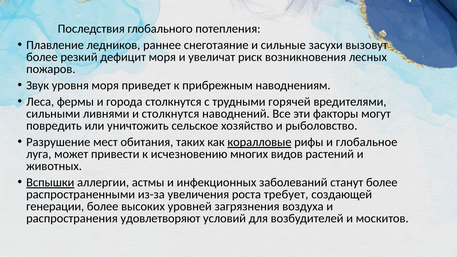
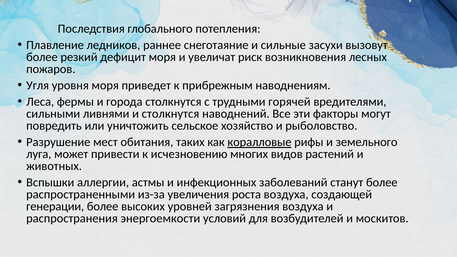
Звук: Звук -> Угля
глобальное: глобальное -> земельного
Вспышки underline: present -> none
роста требует: требует -> воздуха
удовлетворяют: удовлетворяют -> энергоемкости
